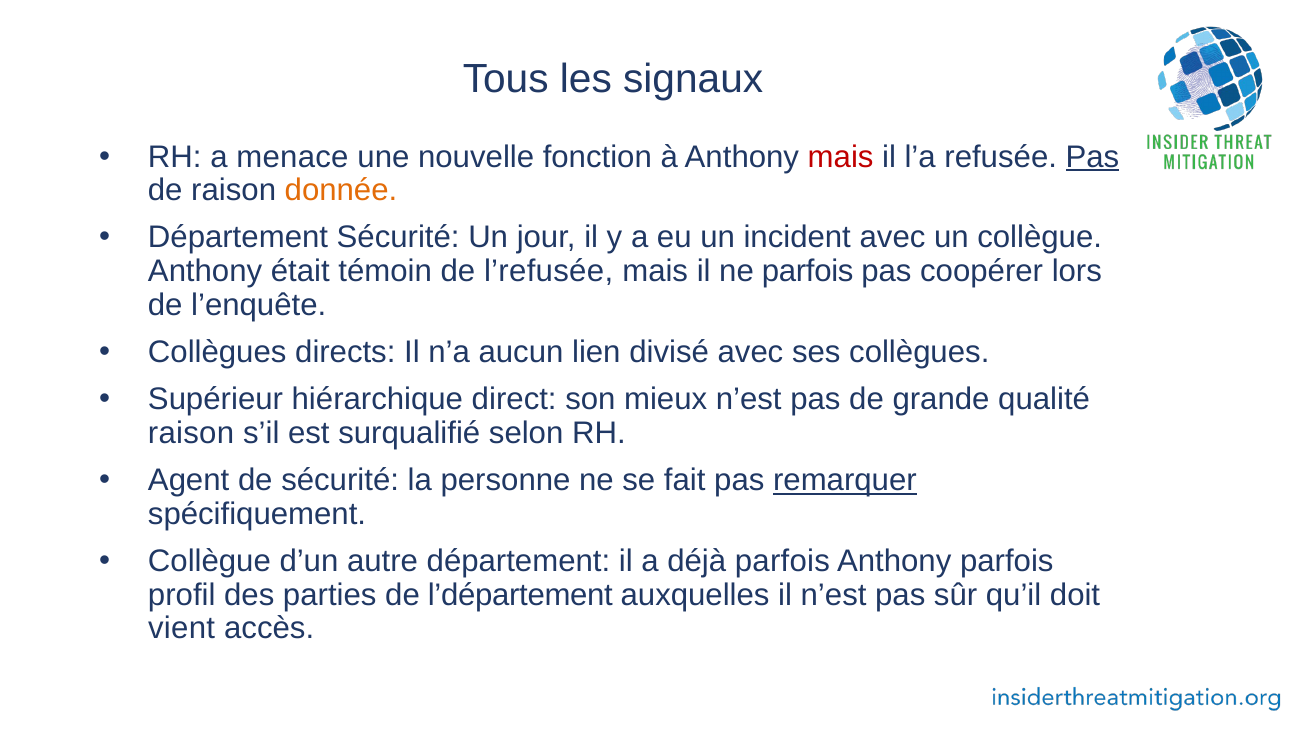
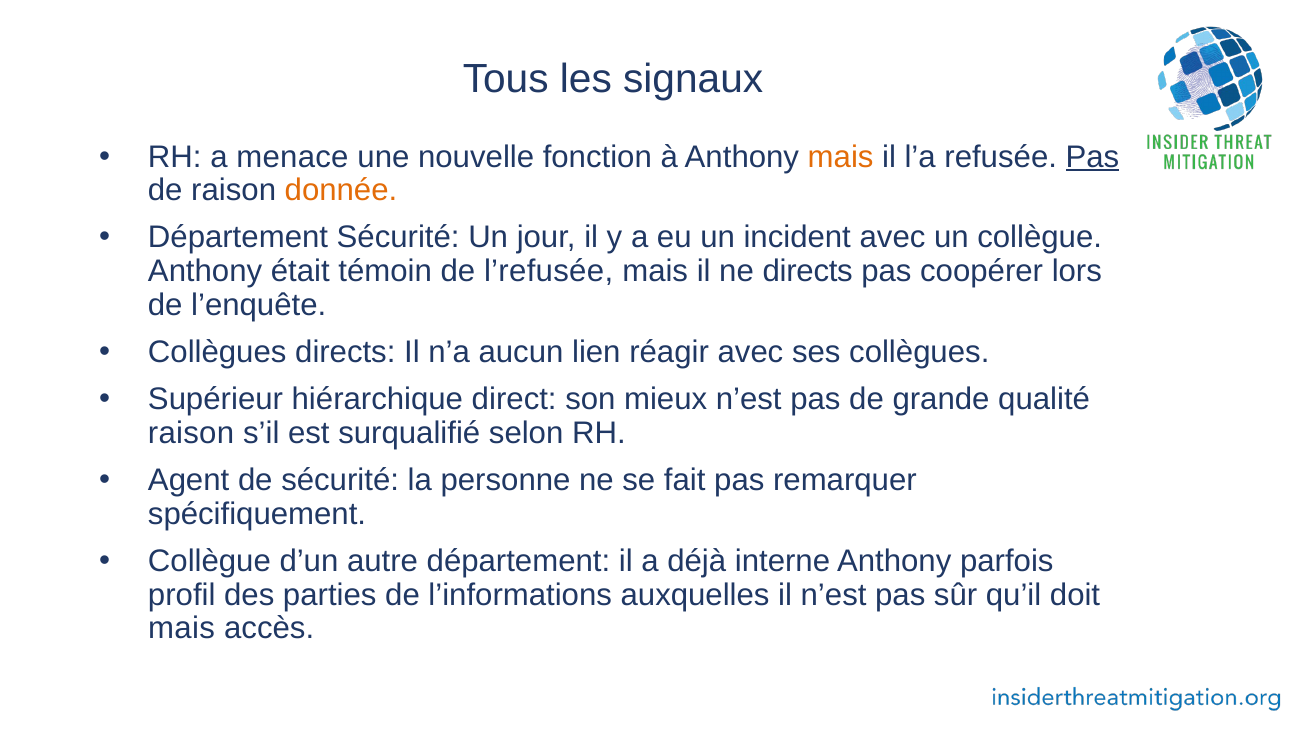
mais at (841, 157) colour: red -> orange
ne parfois: parfois -> directs
divisé: divisé -> réagir
remarquer underline: present -> none
déjà parfois: parfois -> interne
l’département: l’département -> l’informations
vient at (182, 628): vient -> mais
